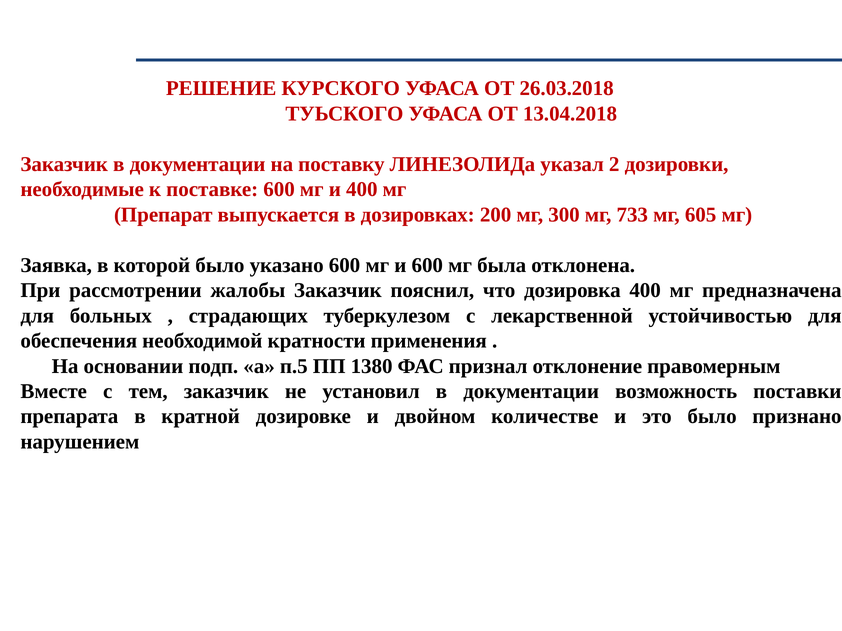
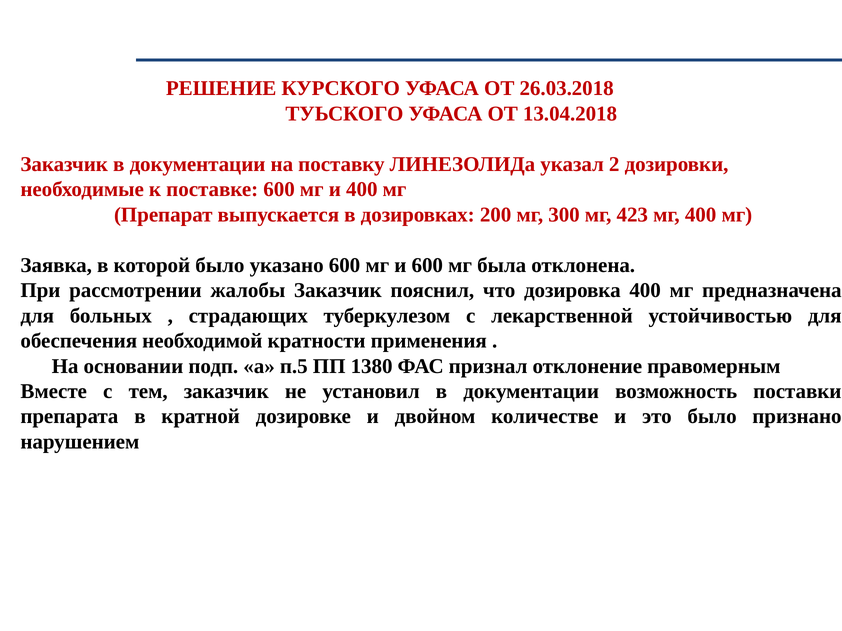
733: 733 -> 423
мг 605: 605 -> 400
